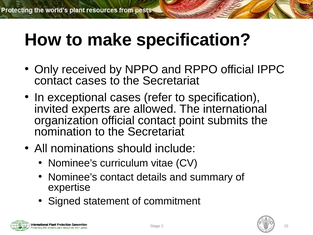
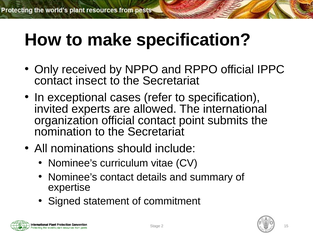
contact cases: cases -> insect
